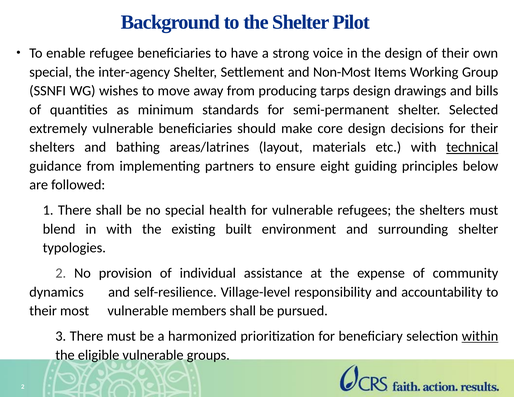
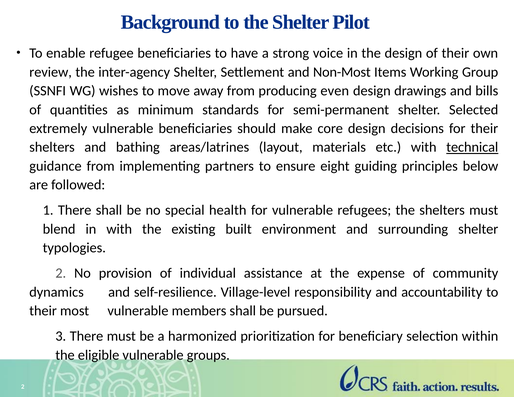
special at (51, 72): special -> review
tarps: tarps -> even
within underline: present -> none
